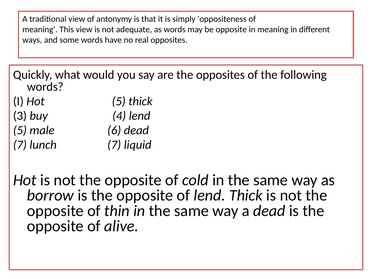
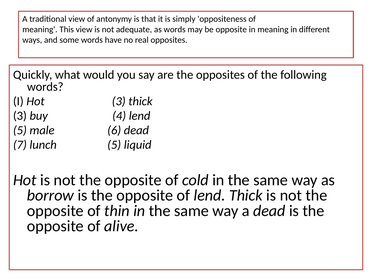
Hot 5: 5 -> 3
lunch 7: 7 -> 5
